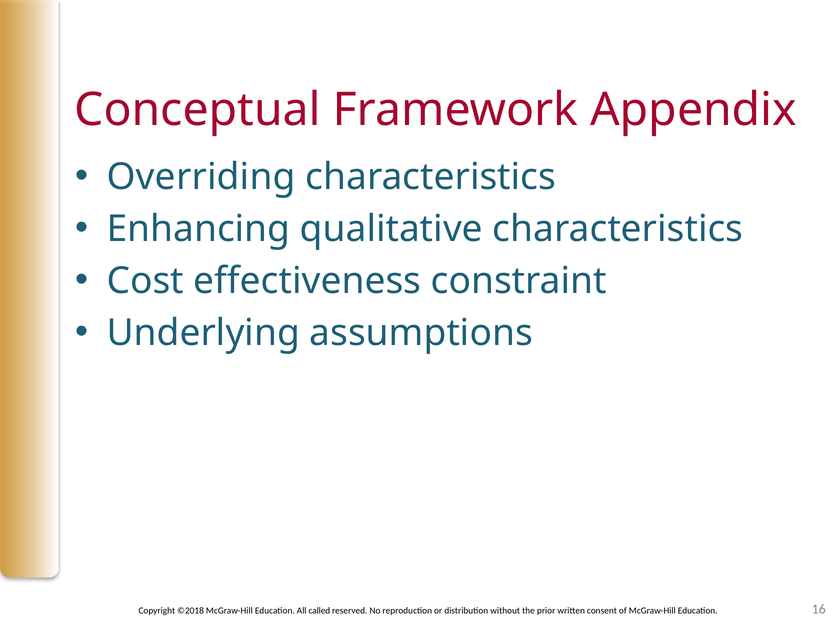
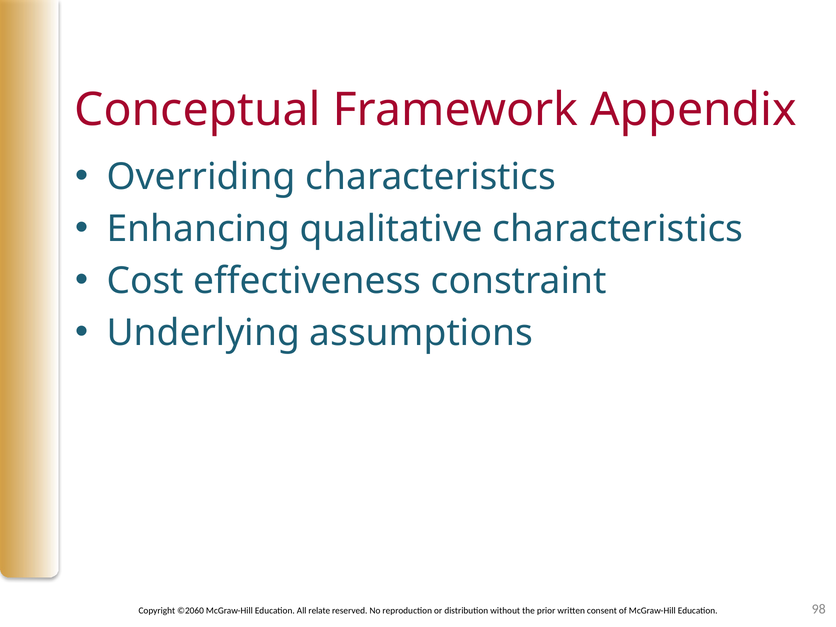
©2018: ©2018 -> ©2060
called: called -> relate
16: 16 -> 98
